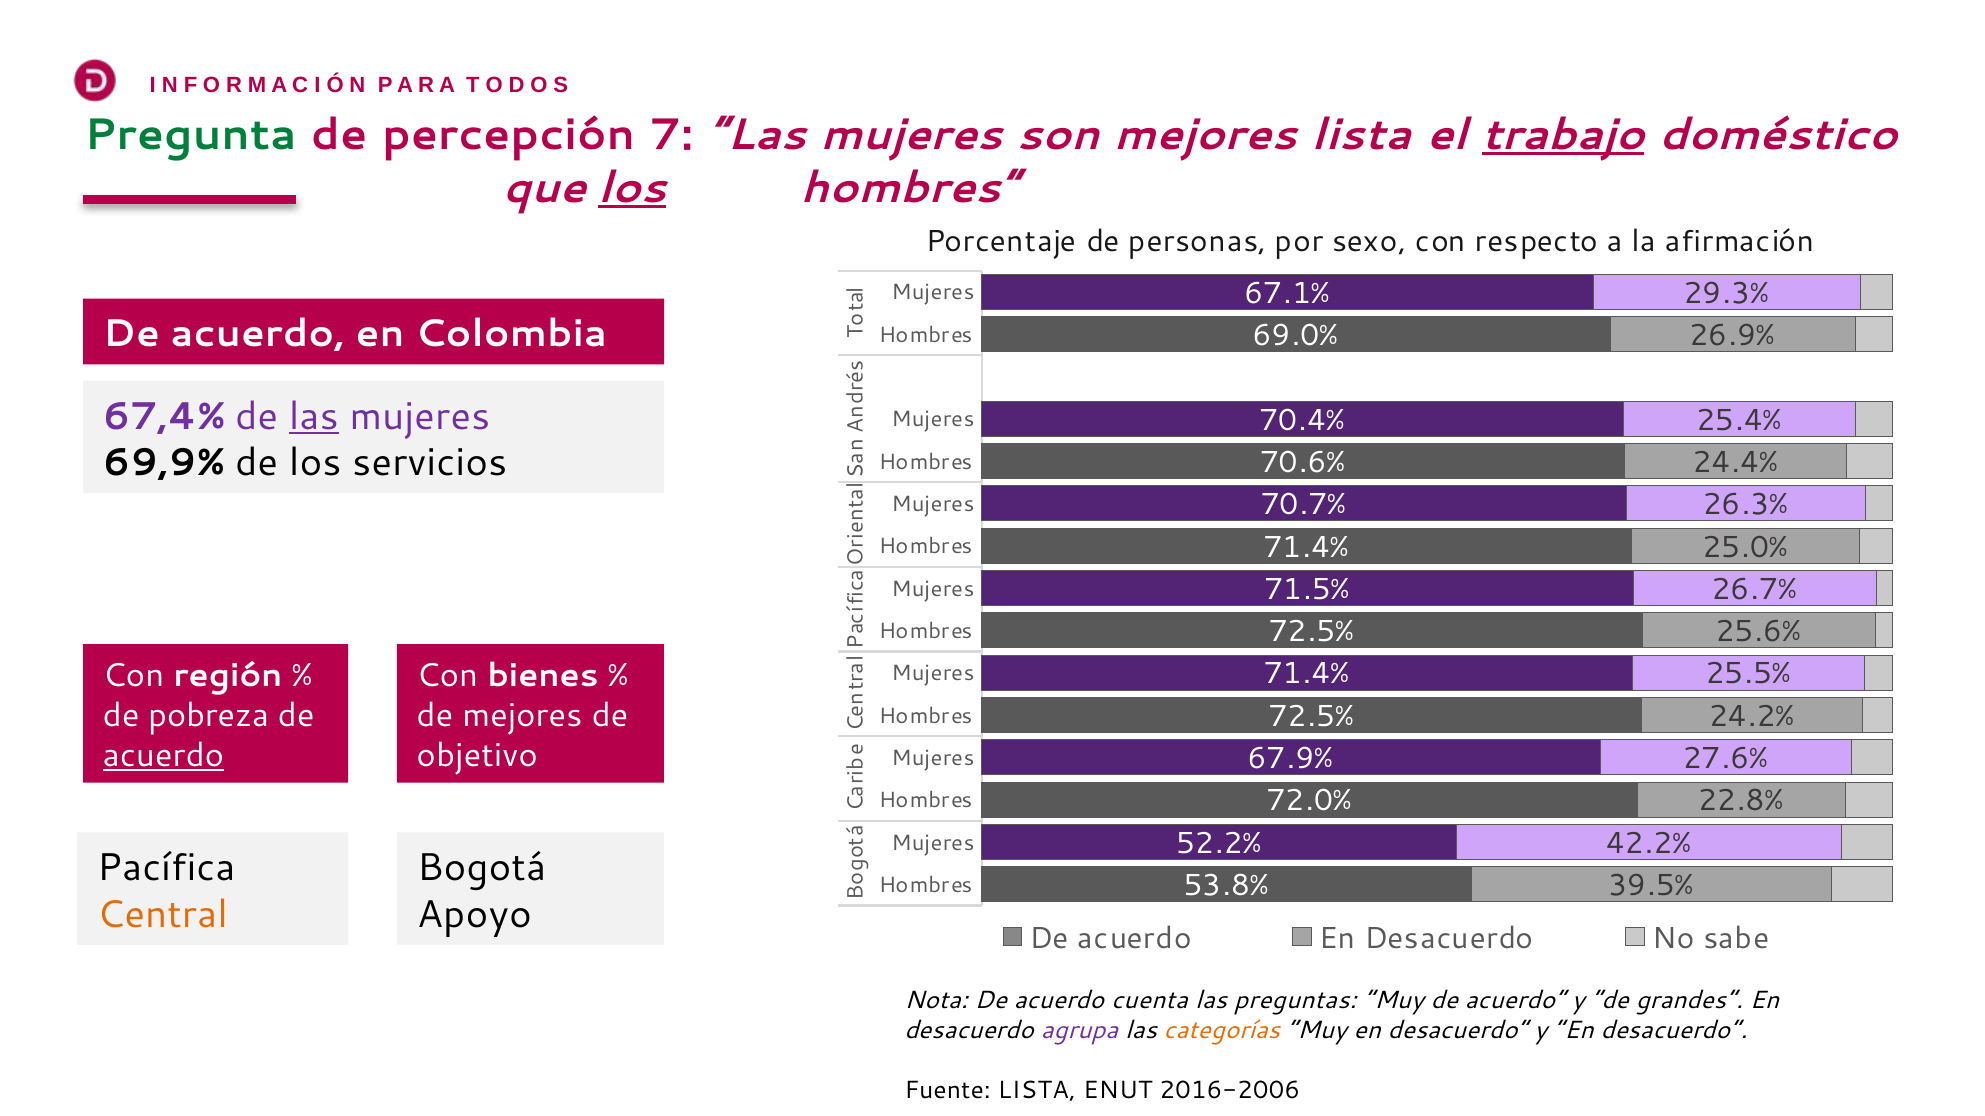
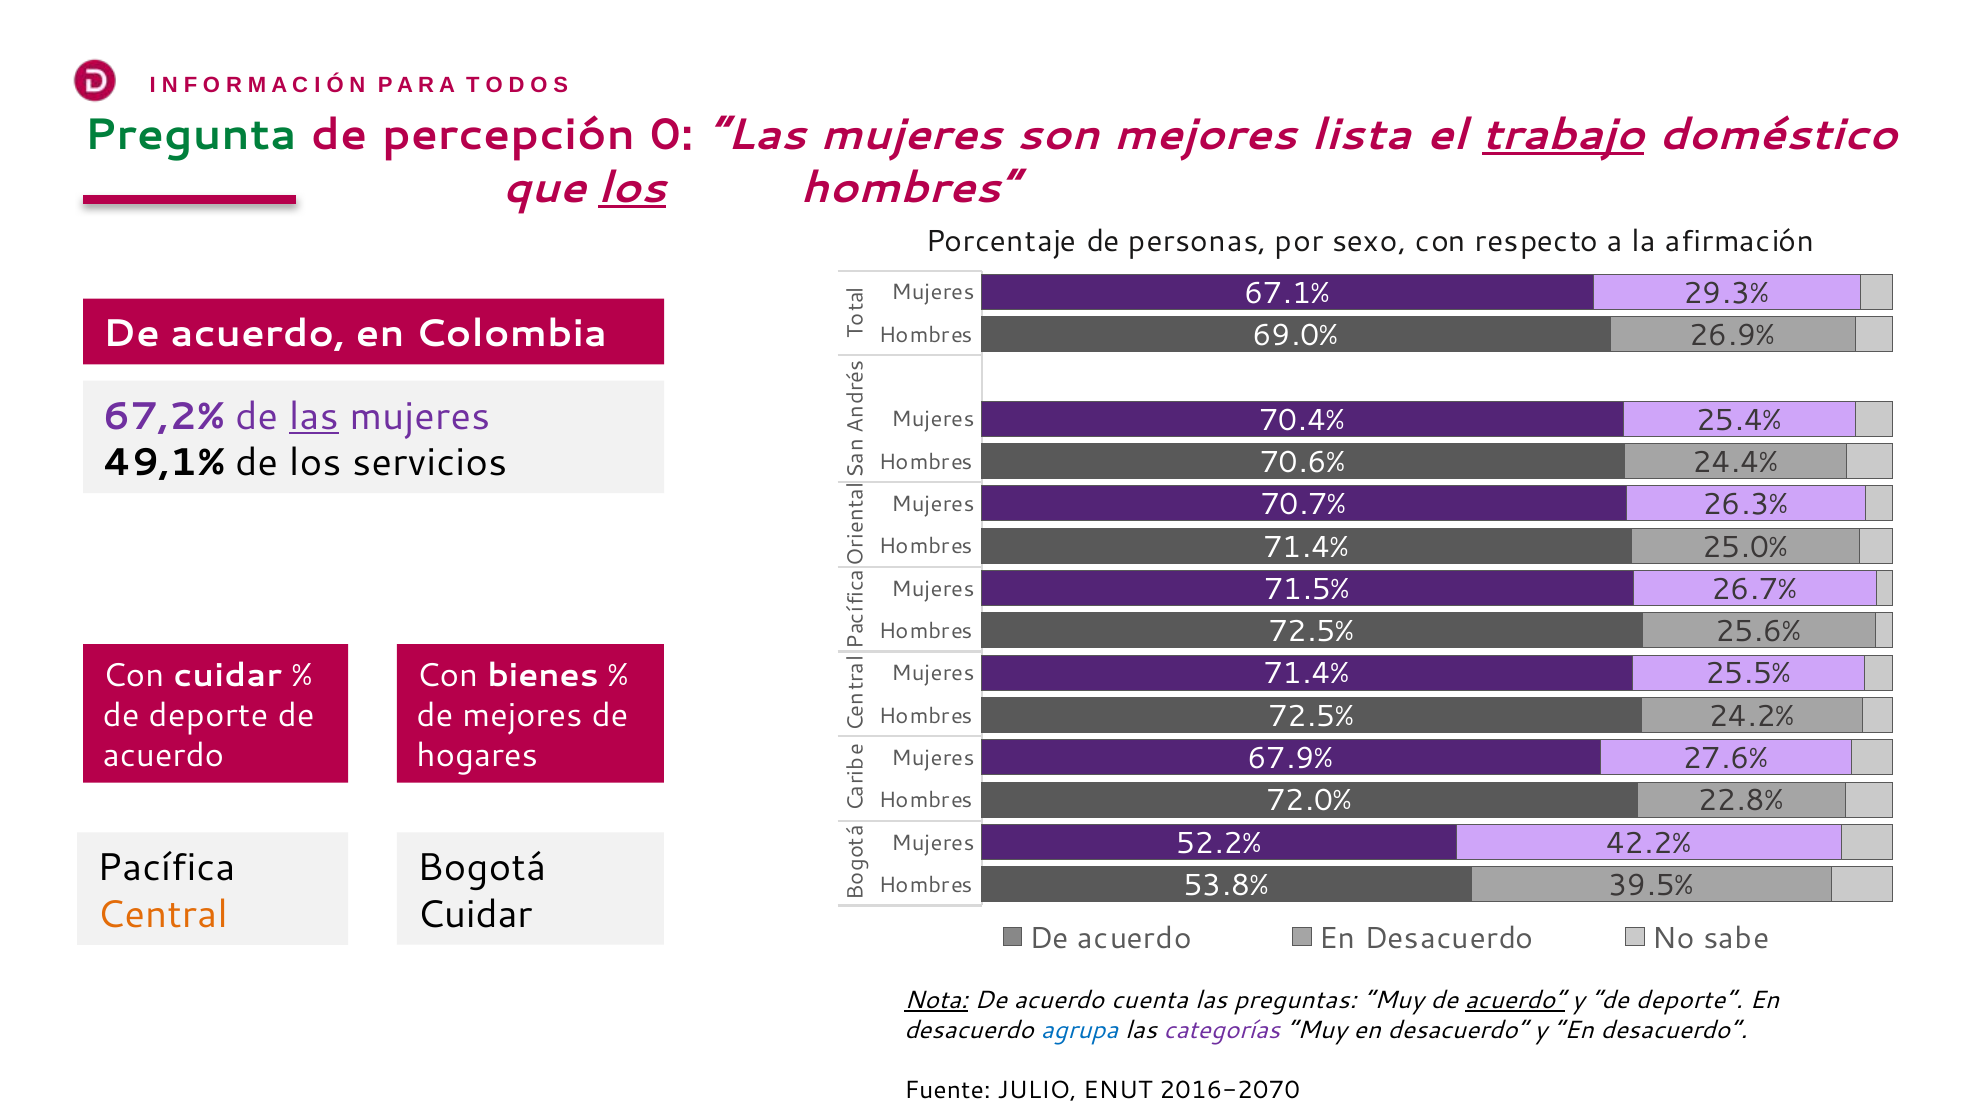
7: 7 -> 0
67,4%: 67,4% -> 67,2%
69,9%: 69,9% -> 49,1%
Con región: región -> cuidar
pobreza at (209, 716): pobreza -> deporte
acuerdo at (163, 756) underline: present -> none
objetivo: objetivo -> hogares
Apoyo at (474, 915): Apoyo -> Cuidar
Nota underline: none -> present
acuerdo at (1515, 1001) underline: none -> present
y de grandes: grandes -> deporte
agrupa colour: purple -> blue
categorías colour: orange -> purple
Fuente LISTA: LISTA -> JULIO
2016-2006: 2016-2006 -> 2016-2070
